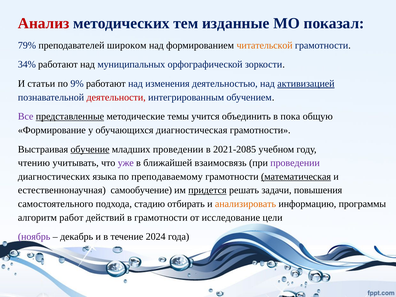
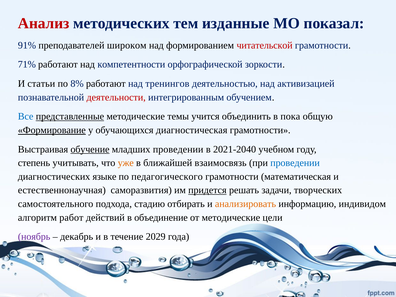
79%: 79% -> 91%
читательской colour: orange -> red
34%: 34% -> 71%
муниципальных: муниципальных -> компетентности
9%: 9% -> 8%
изменения: изменения -> тренингов
активизацией underline: present -> none
Все colour: purple -> blue
Формирование underline: none -> present
2021-2085: 2021-2085 -> 2021-2040
чтению: чтению -> степень
уже colour: purple -> orange
проведении at (295, 163) colour: purple -> blue
языка: языка -> языке
преподаваемому: преподаваемому -> педагогического
математическая underline: present -> none
самообучение: самообучение -> саморазвития
повышения: повышения -> творческих
программы: программы -> индивидом
в грамотности: грамотности -> объединение
от исследование: исследование -> методические
2024: 2024 -> 2029
